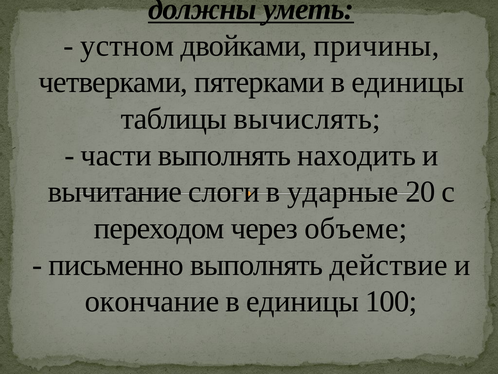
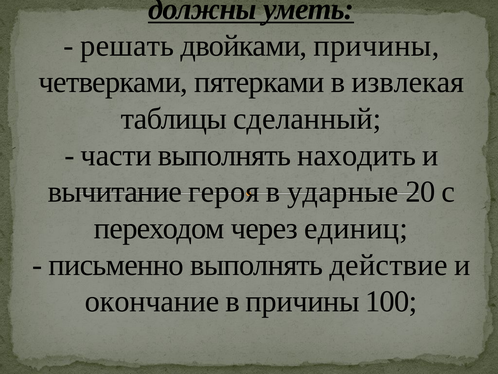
устном: устном -> решать
пятерками в единицы: единицы -> извлекая
вычислять: вычислять -> сделанный
слоги: слоги -> героя
объеме: объеме -> единиц
единицы at (303, 301): единицы -> причины
